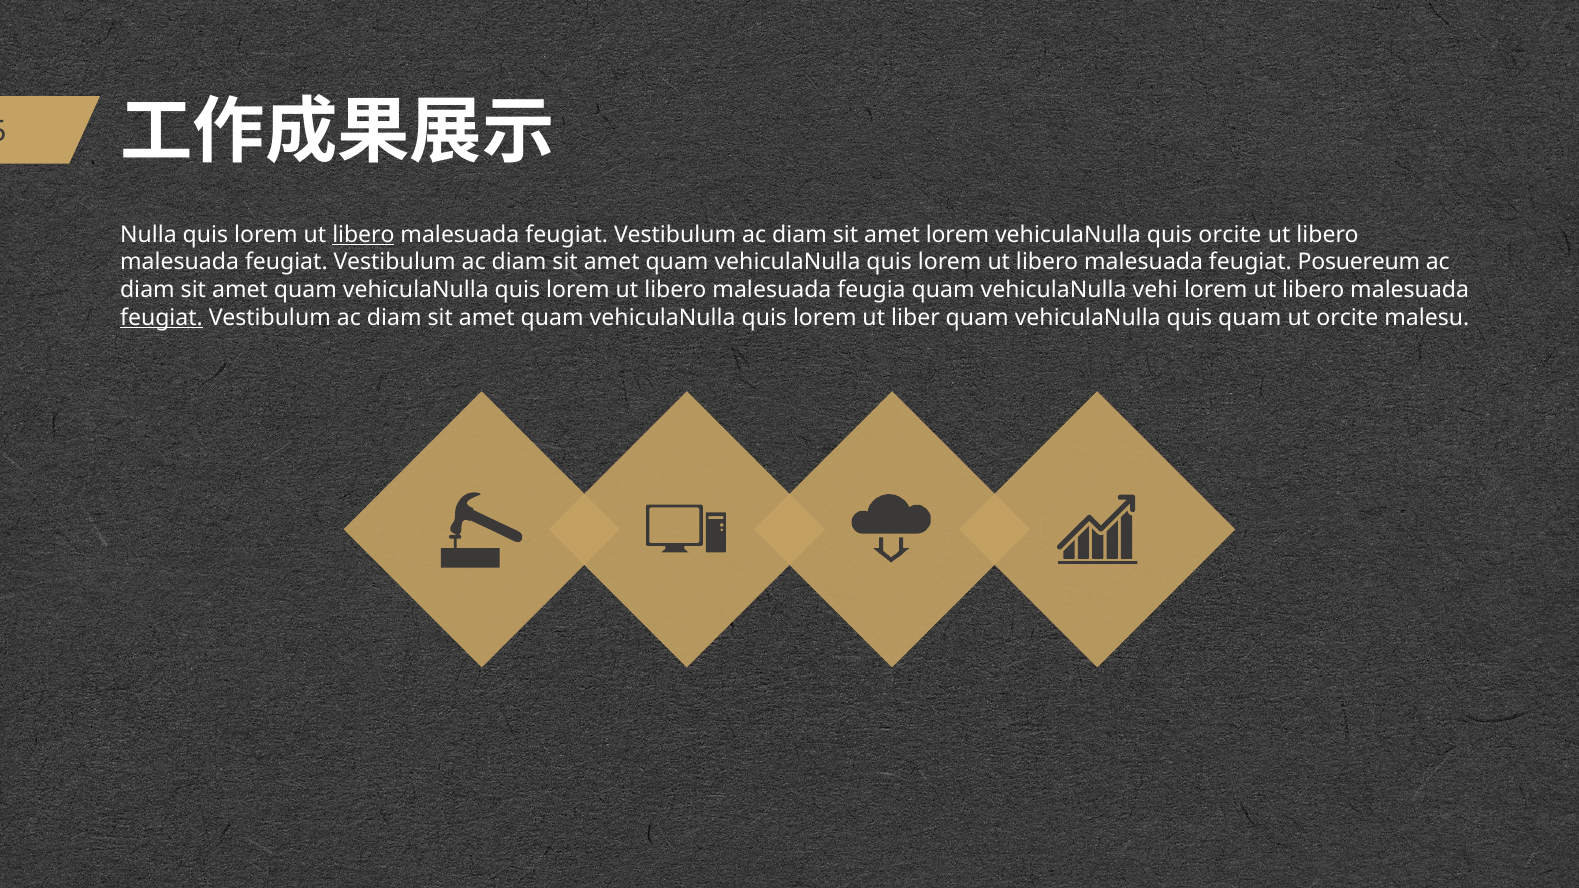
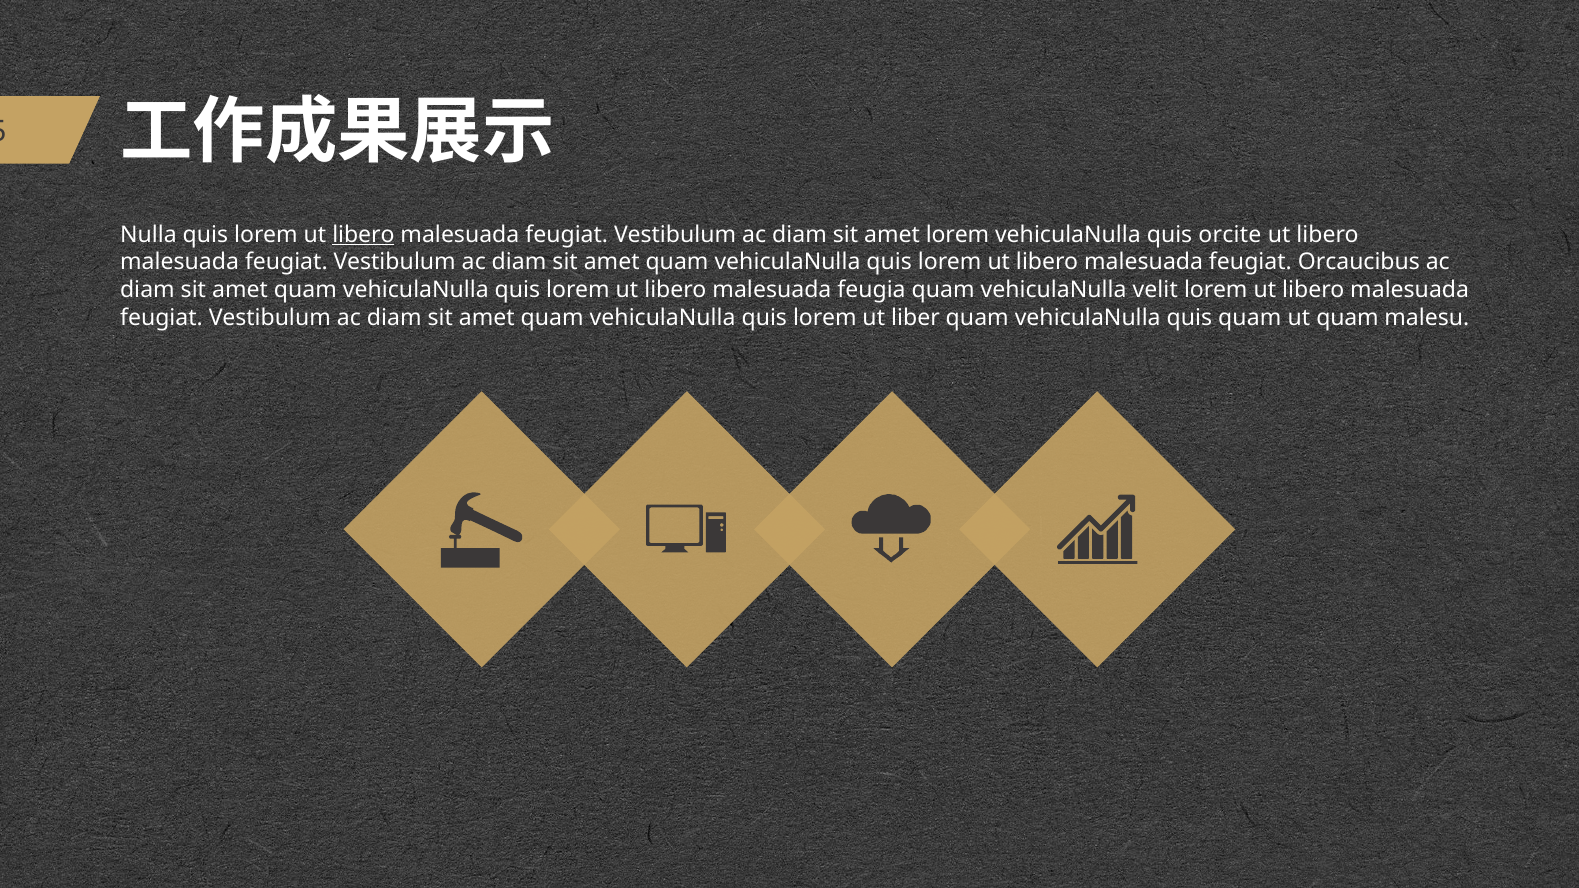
Posuereum: Posuereum -> Orcaucibus
vehi: vehi -> velit
feugiat at (162, 318) underline: present -> none
ut orcite: orcite -> quam
